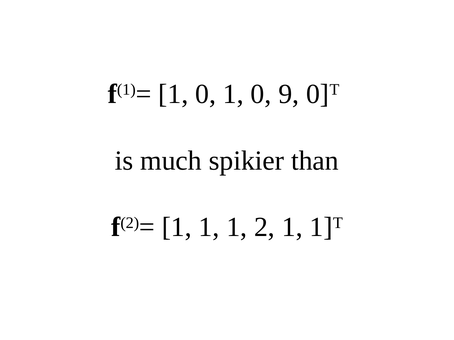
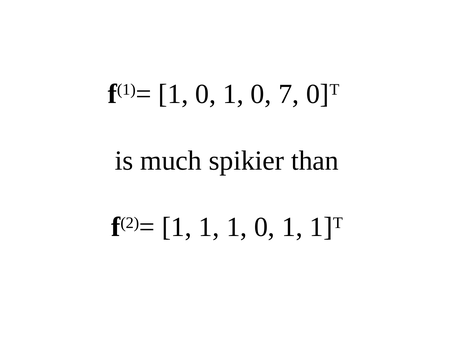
9: 9 -> 7
1 1 2: 2 -> 0
